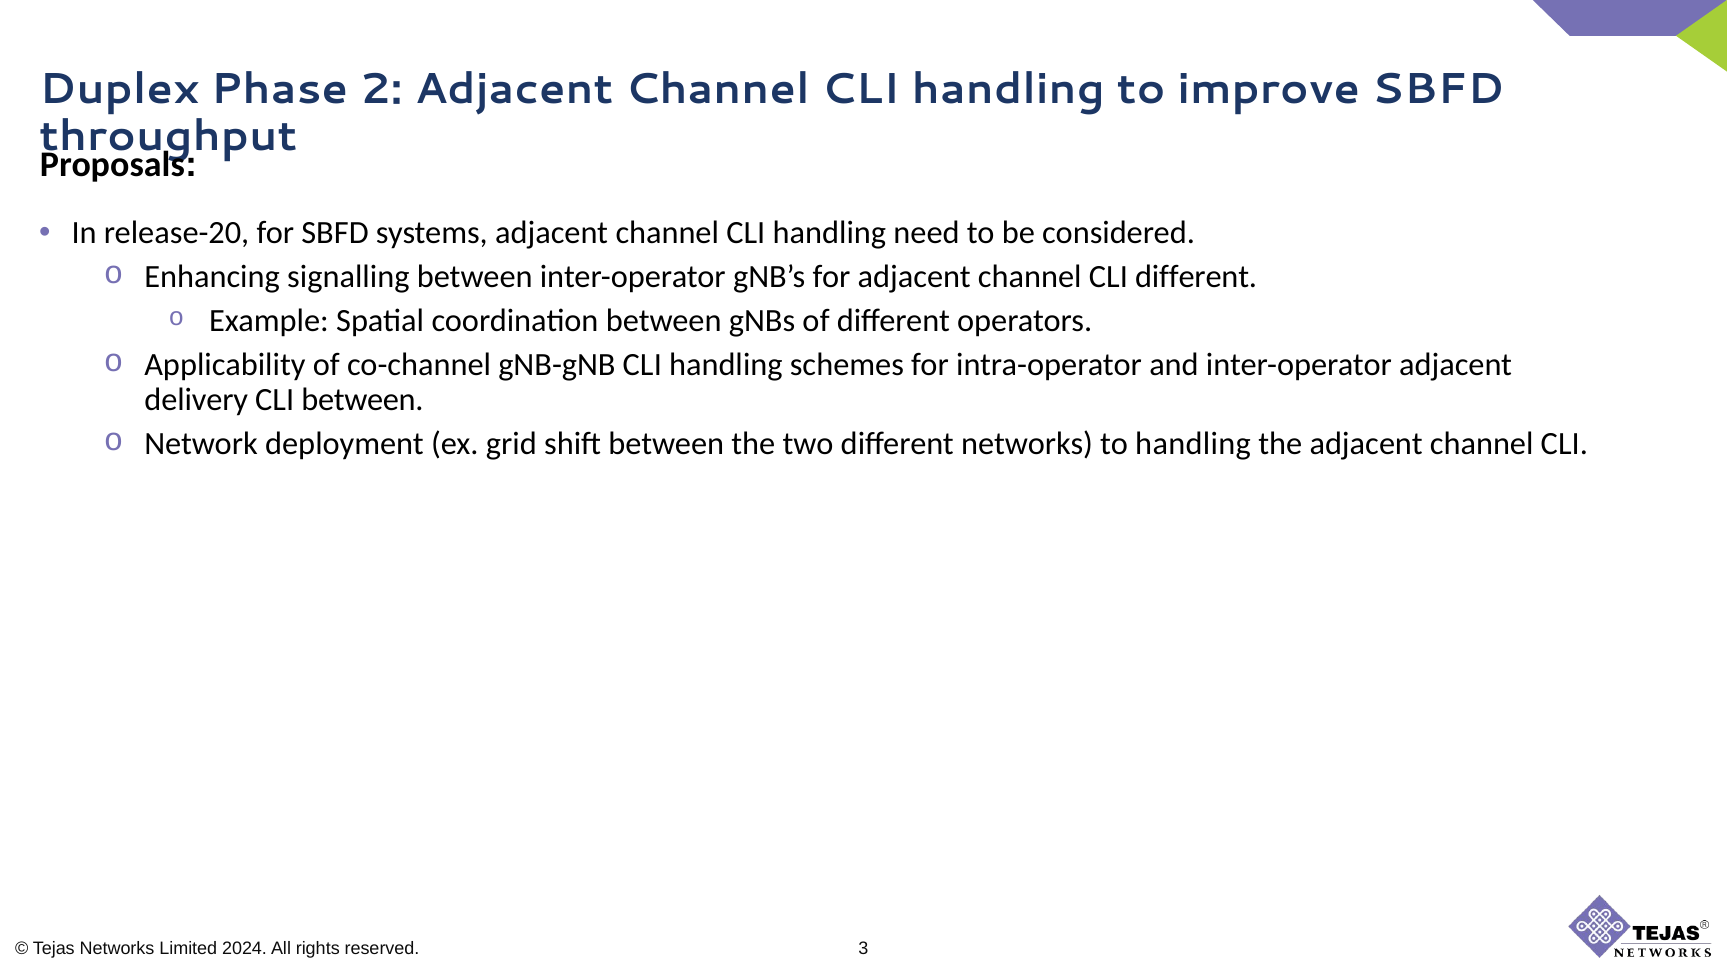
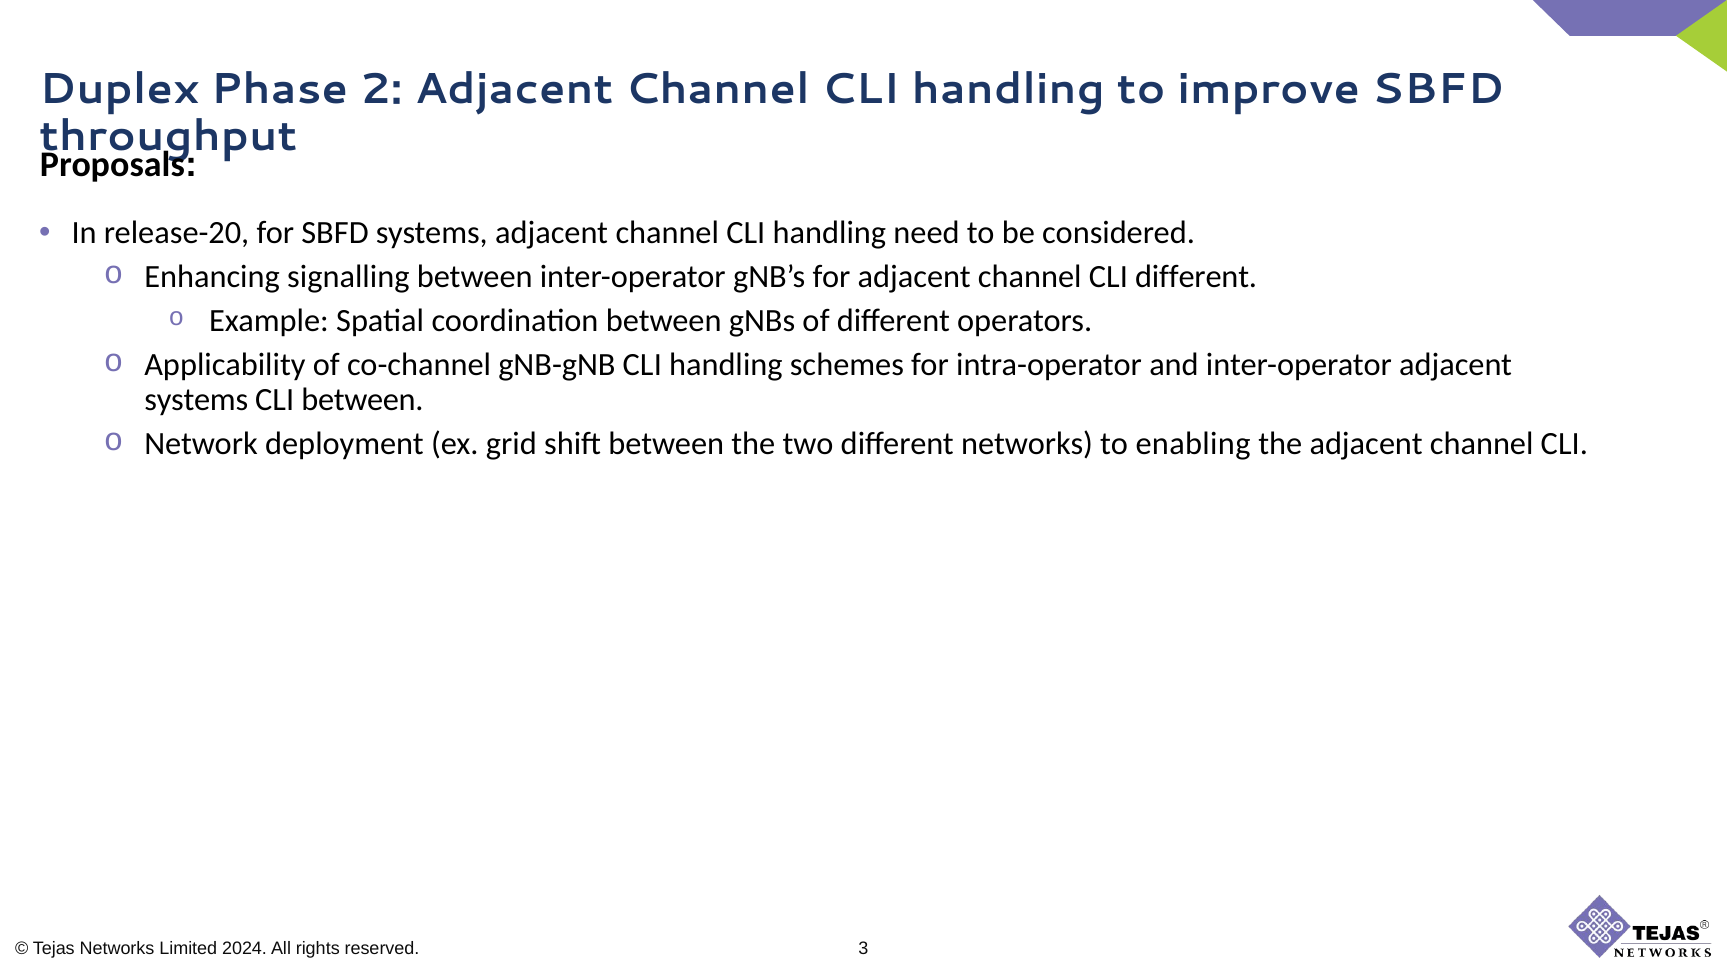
delivery at (196, 399): delivery -> systems
to handling: handling -> enabling
